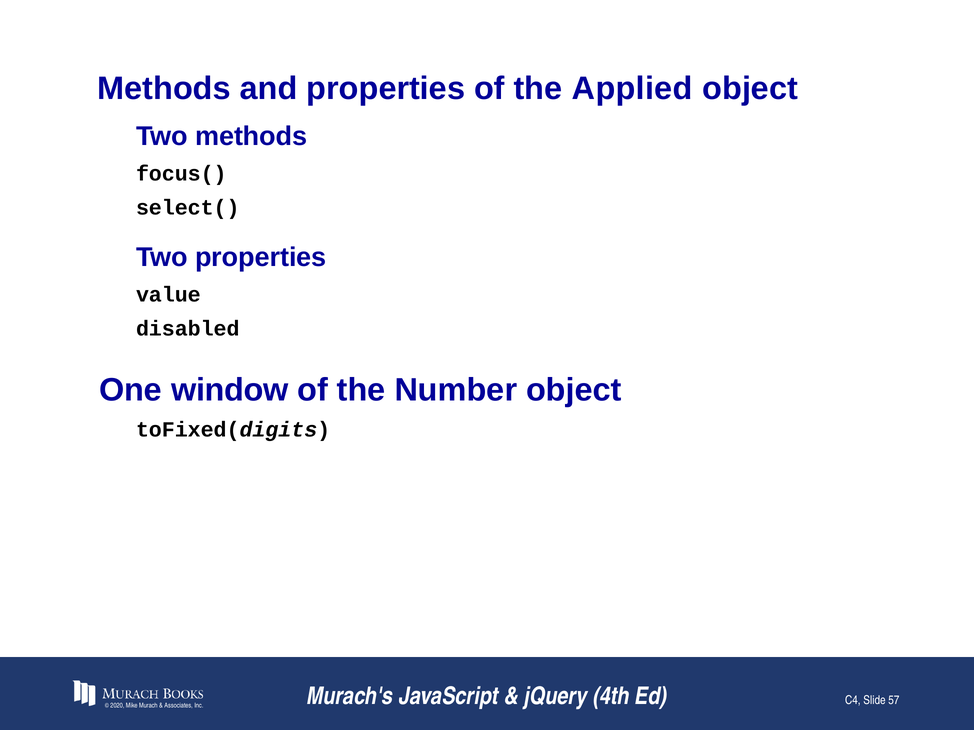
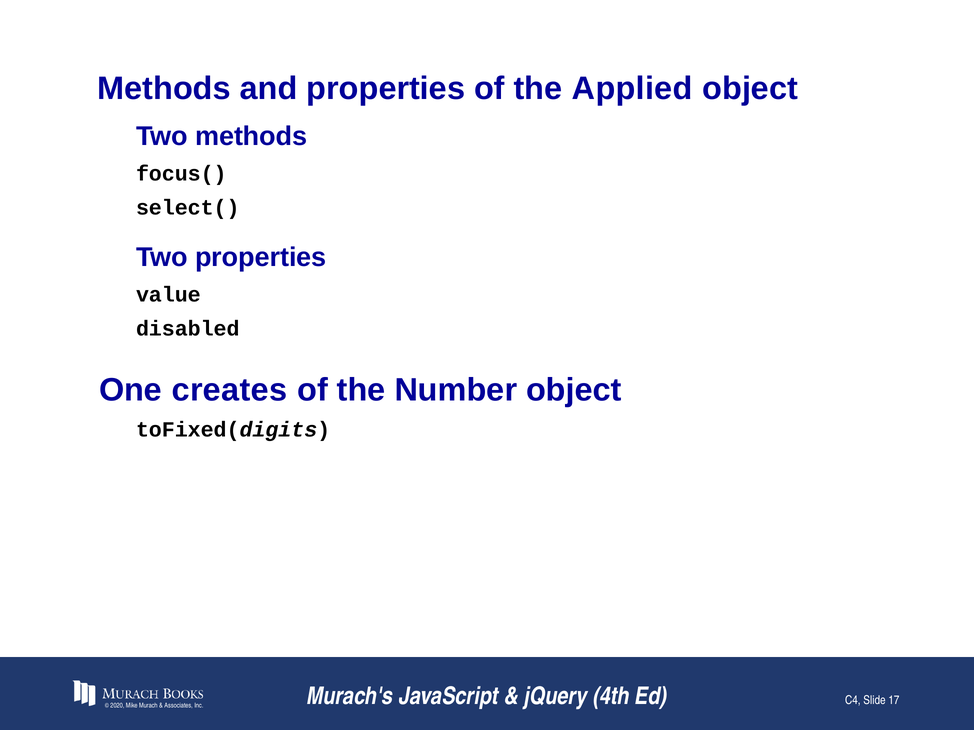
window: window -> creates
57: 57 -> 17
